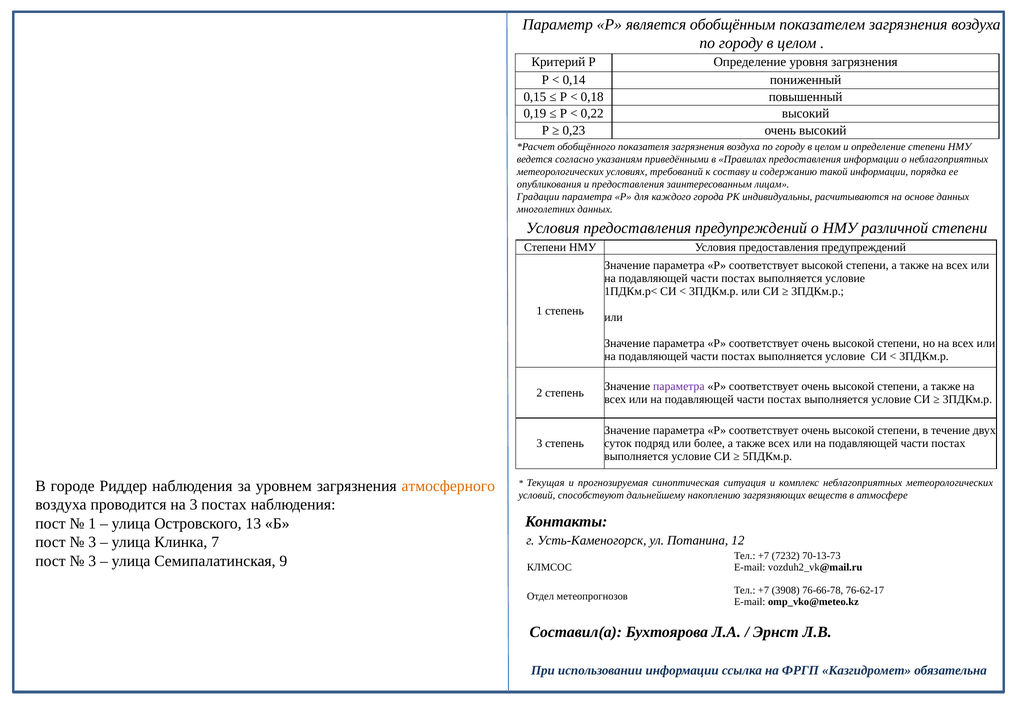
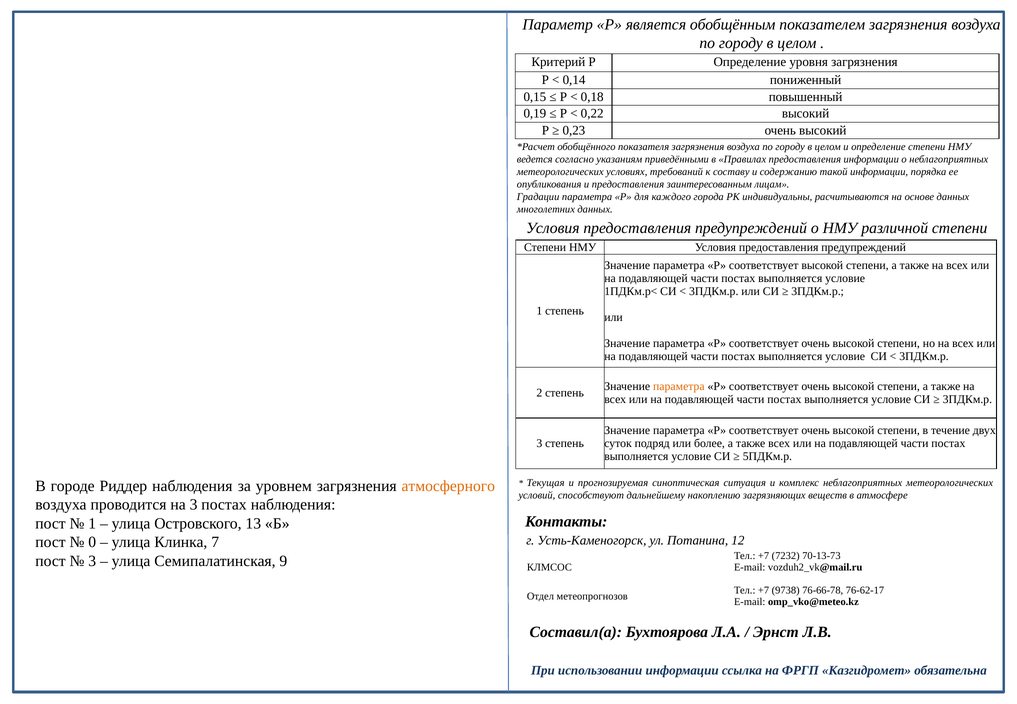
параметра at (679, 386) colour: purple -> orange
3 at (92, 542): 3 -> 0
3908: 3908 -> 9738
